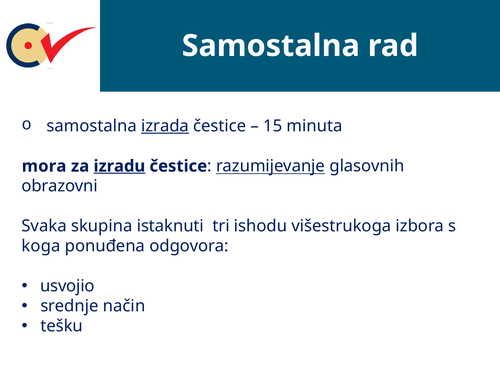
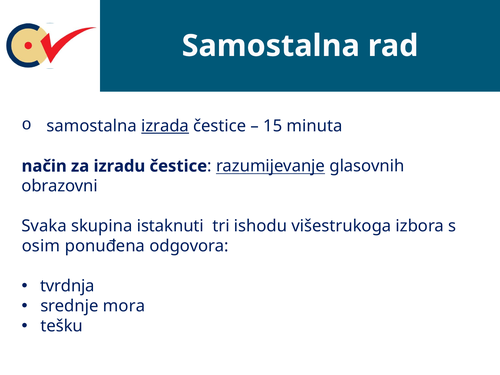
mora: mora -> način
izradu underline: present -> none
koga: koga -> osim
usvojio: usvojio -> tvrdnja
način: način -> mora
